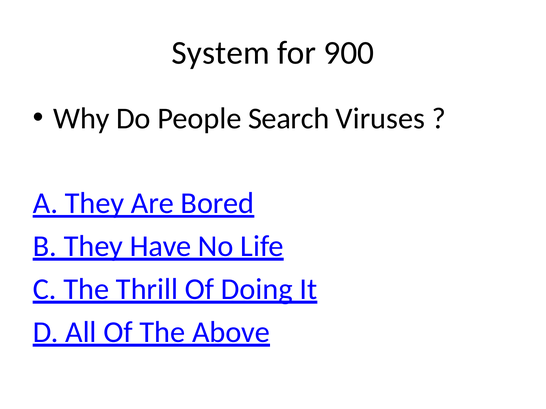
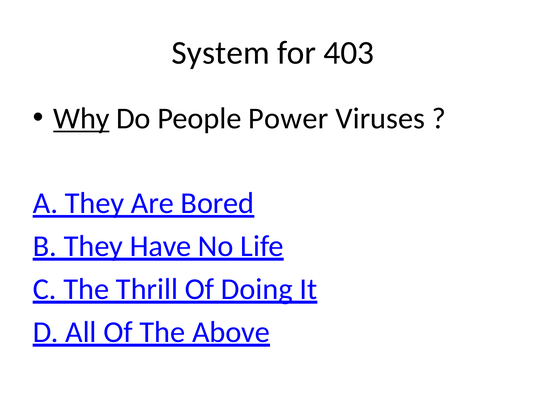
900: 900 -> 403
Why underline: none -> present
Search: Search -> Power
